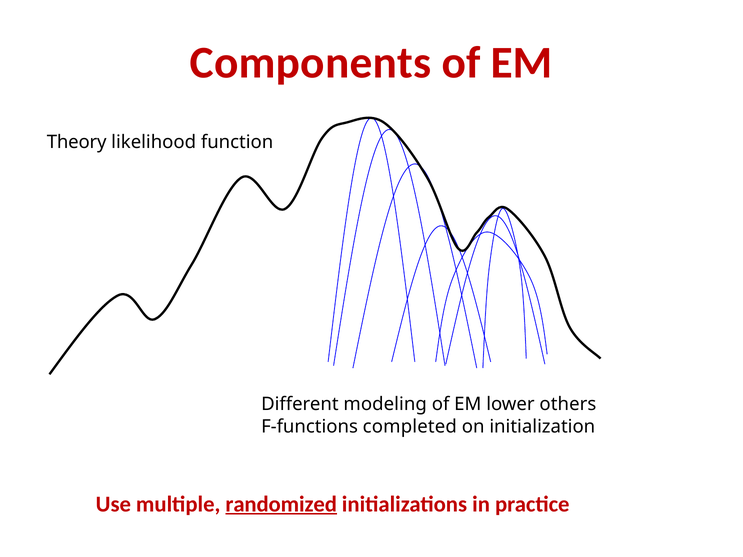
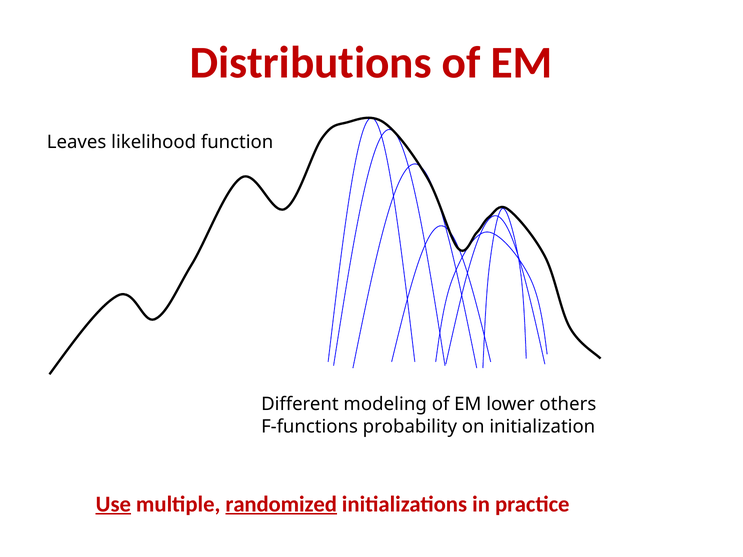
Components: Components -> Distributions
Theory: Theory -> Leaves
completed: completed -> probability
Use underline: none -> present
